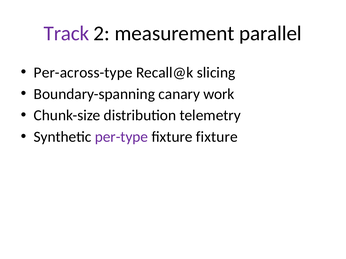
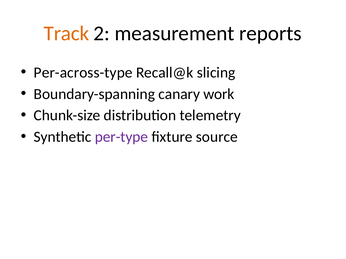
Track colour: purple -> orange
parallel: parallel -> reports
fixture fixture: fixture -> source
